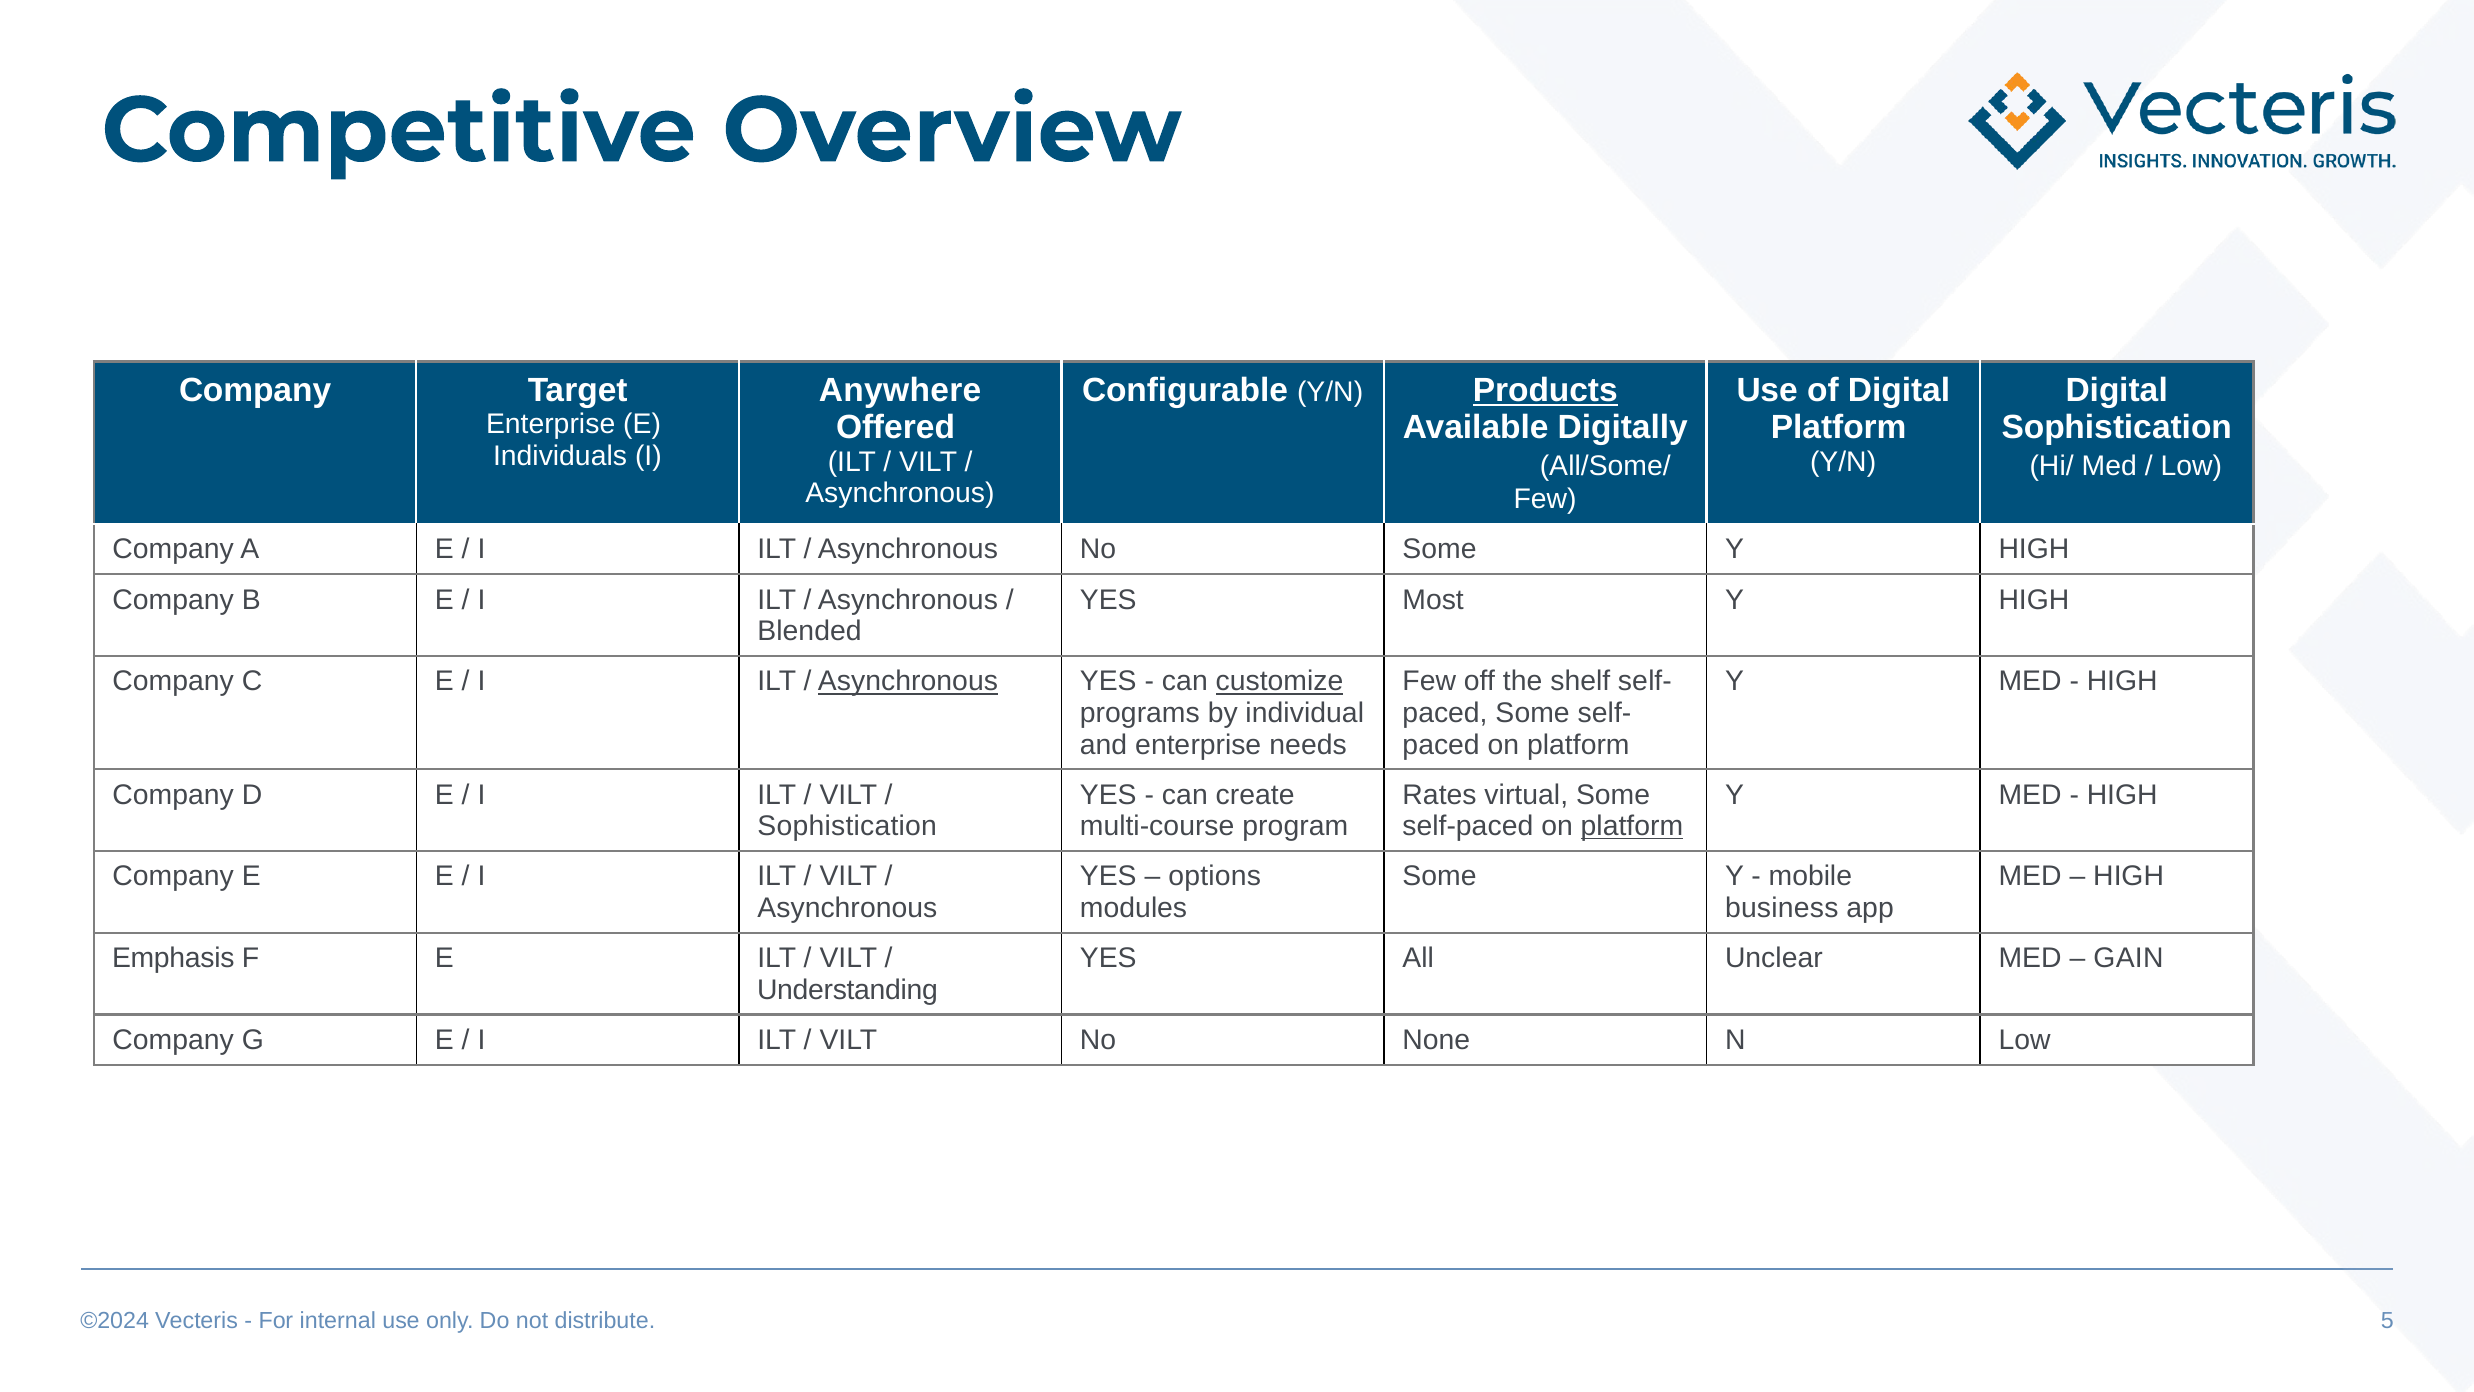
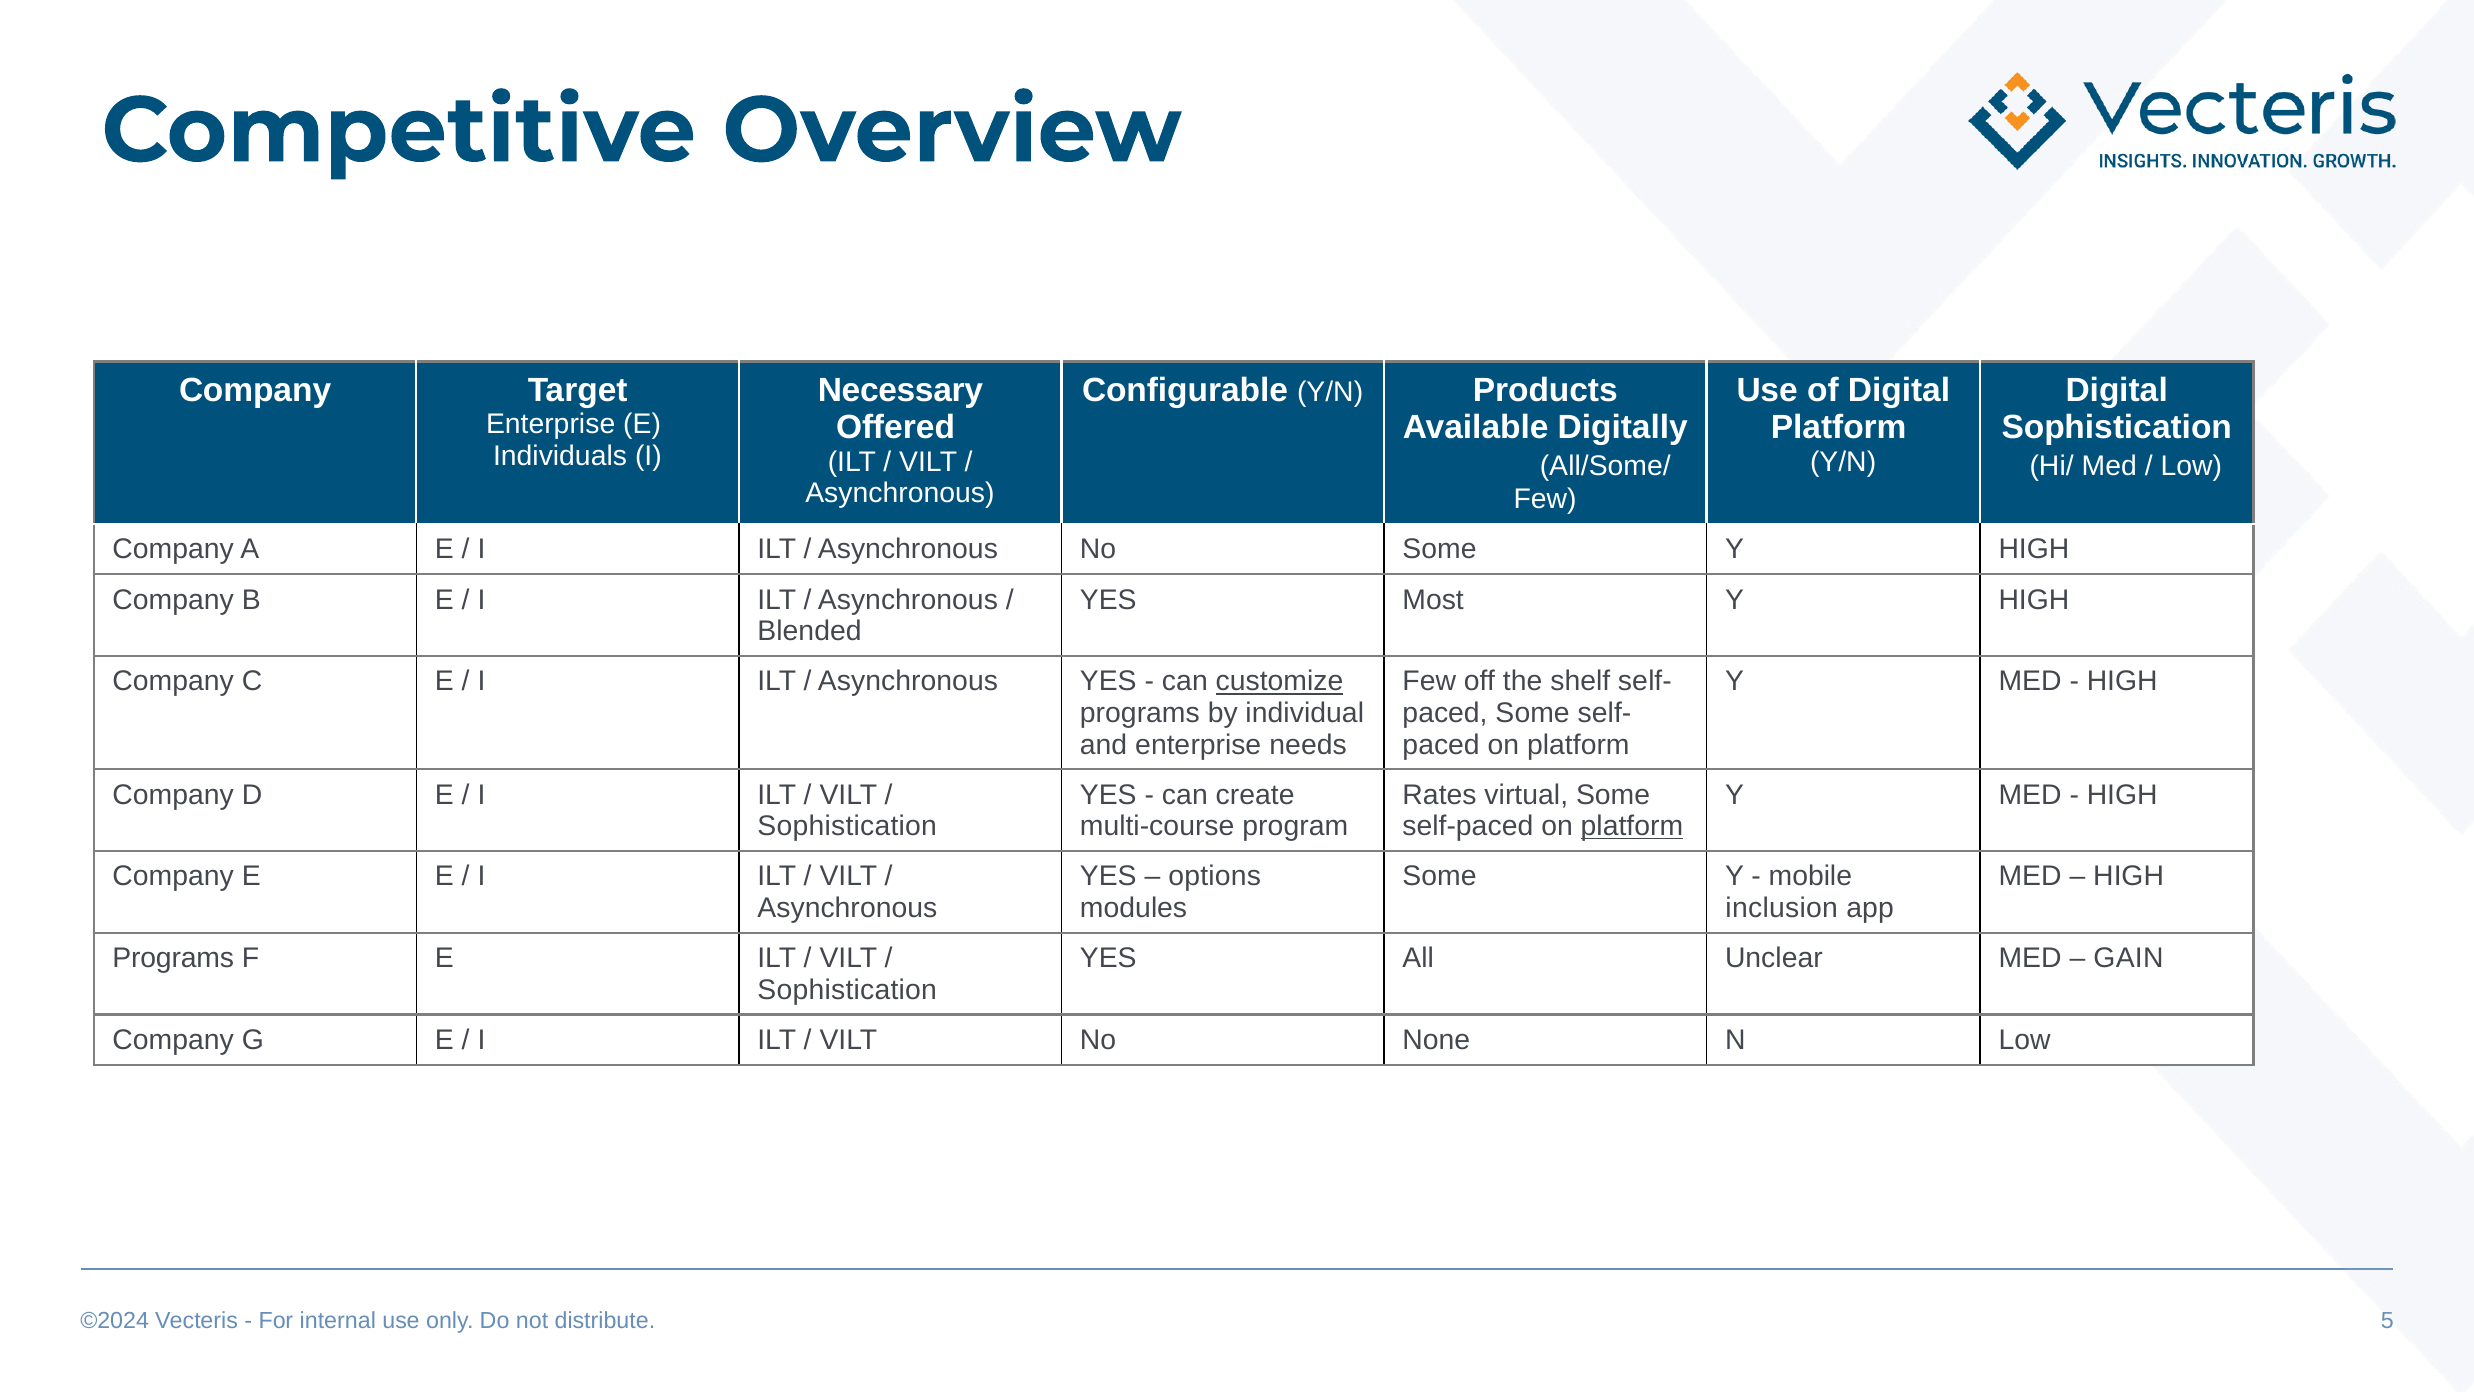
Anywhere: Anywhere -> Necessary
Products underline: present -> none
Asynchronous at (908, 681) underline: present -> none
business: business -> inclusion
Emphasis at (173, 958): Emphasis -> Programs
Understanding at (847, 990): Understanding -> Sophistication
